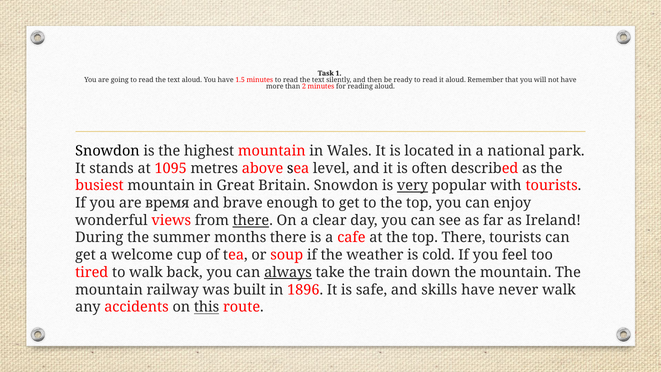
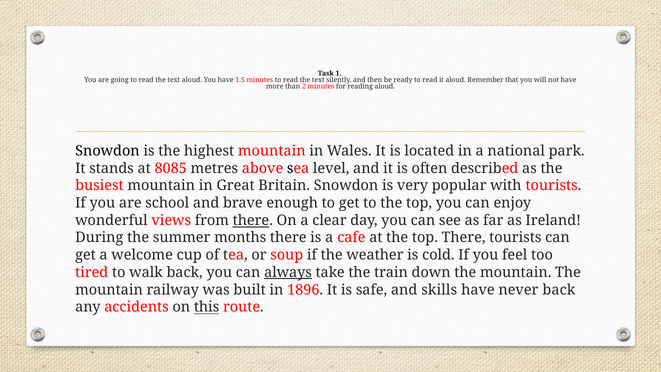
1095: 1095 -> 8085
very underline: present -> none
время: время -> school
never walk: walk -> back
